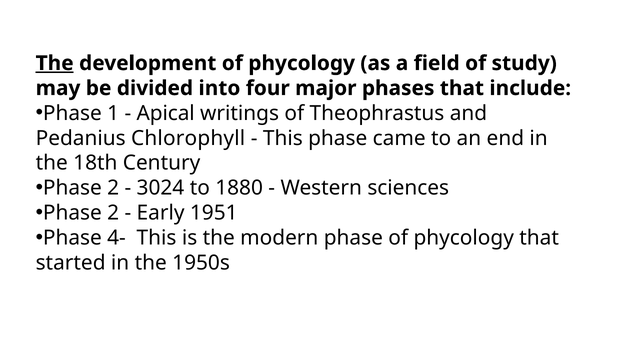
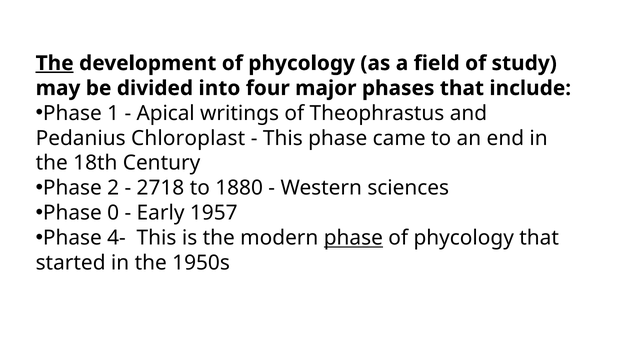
Chlorophyll: Chlorophyll -> Chloroplast
3024: 3024 -> 2718
2 at (113, 213): 2 -> 0
1951: 1951 -> 1957
phase at (353, 238) underline: none -> present
